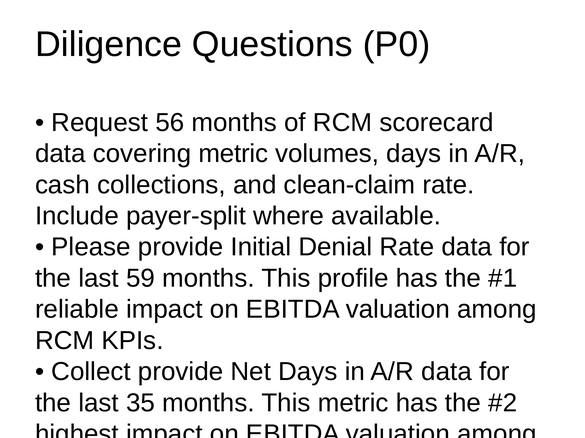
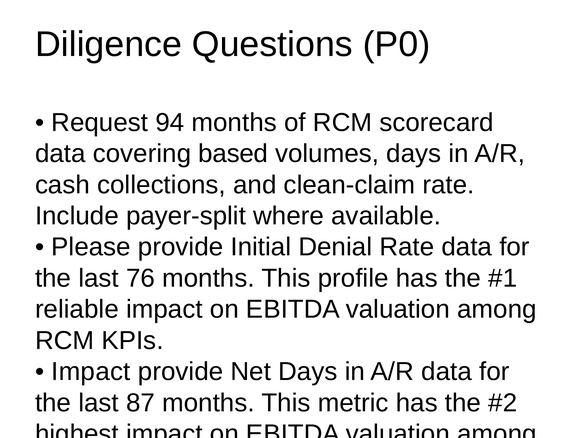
56: 56 -> 94
covering metric: metric -> based
59: 59 -> 76
Collect at (91, 372): Collect -> Impact
35: 35 -> 87
